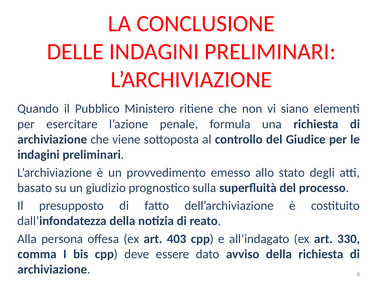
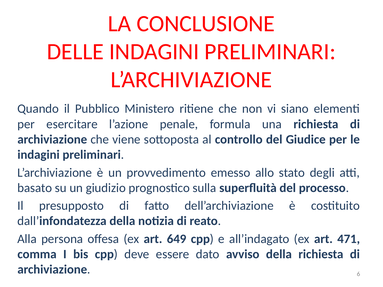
403: 403 -> 649
330: 330 -> 471
